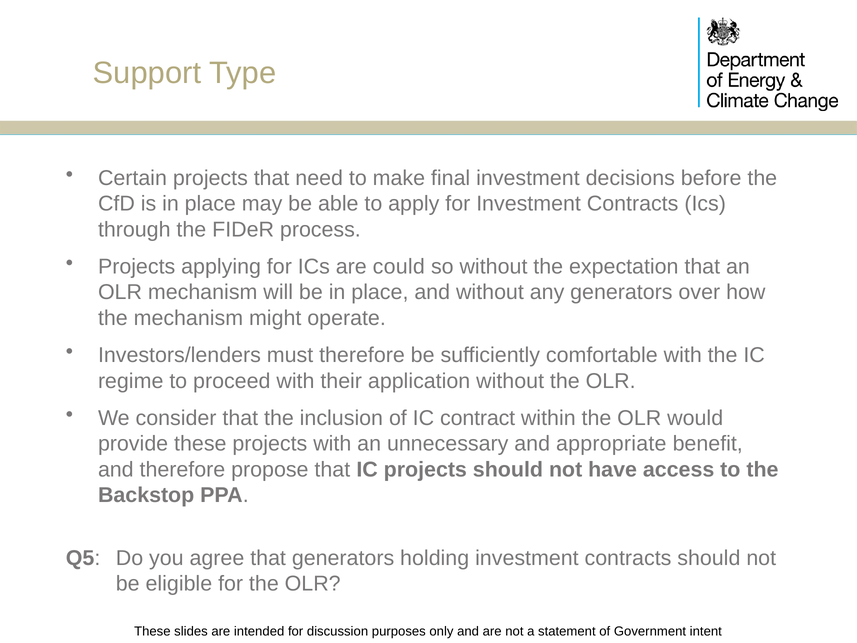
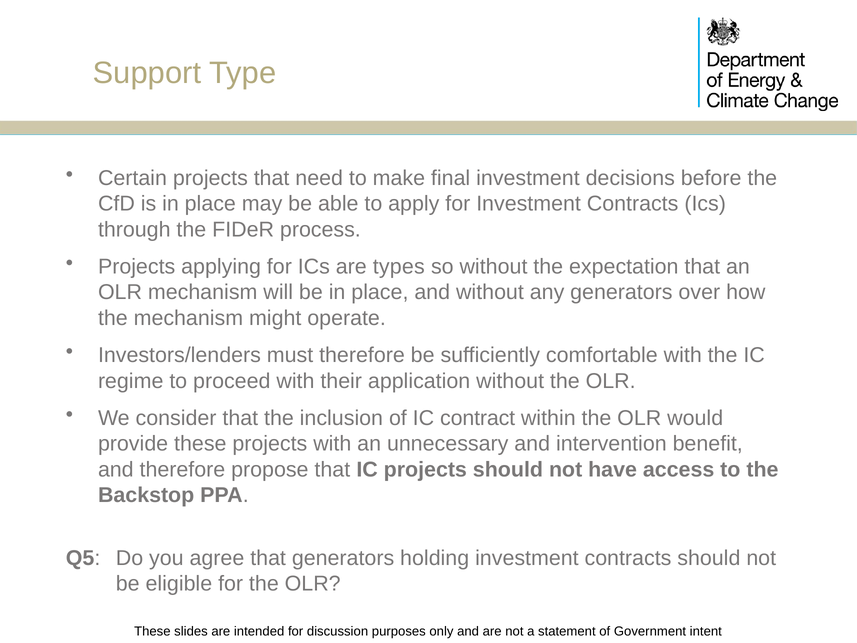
could: could -> types
appropriate: appropriate -> intervention
